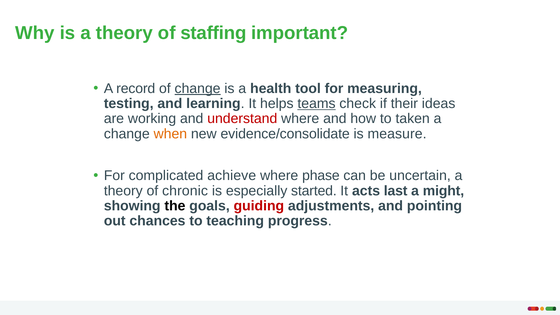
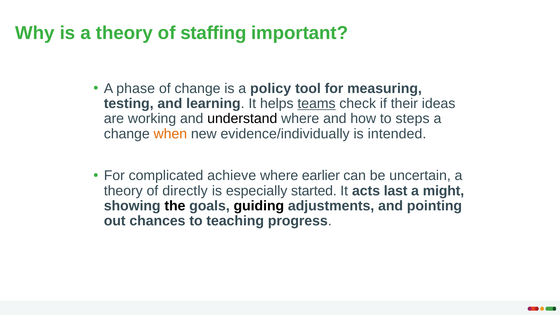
record: record -> phase
change at (198, 88) underline: present -> none
health: health -> policy
understand colour: red -> black
taken: taken -> steps
evidence/consolidate: evidence/consolidate -> evidence/individually
measure: measure -> intended
phase: phase -> earlier
chronic: chronic -> directly
guiding colour: red -> black
